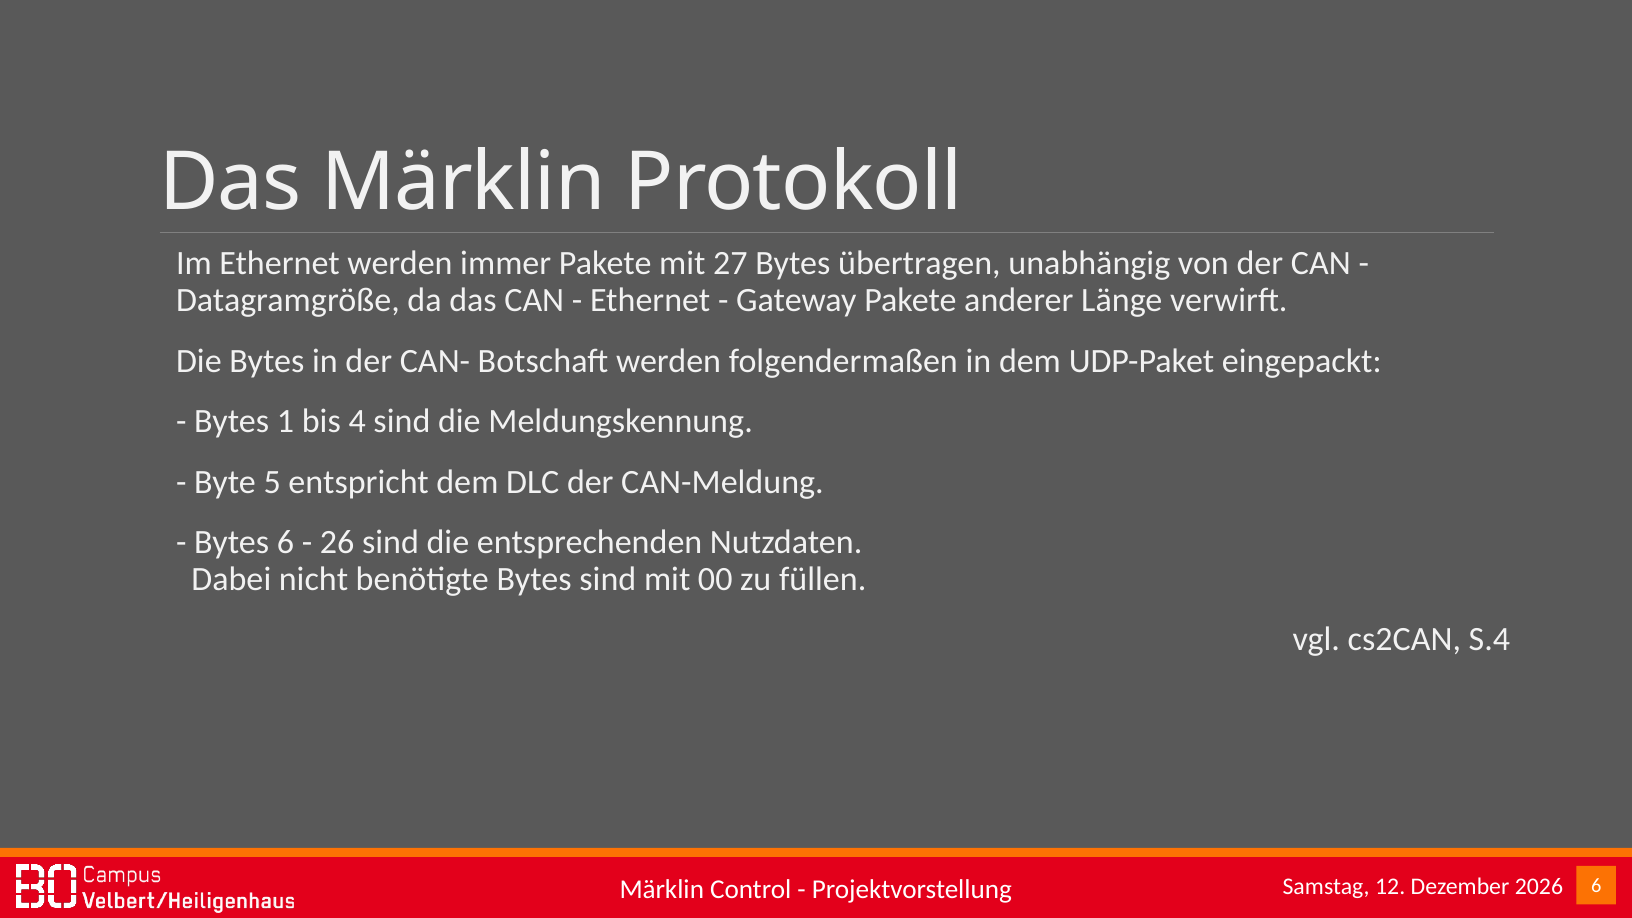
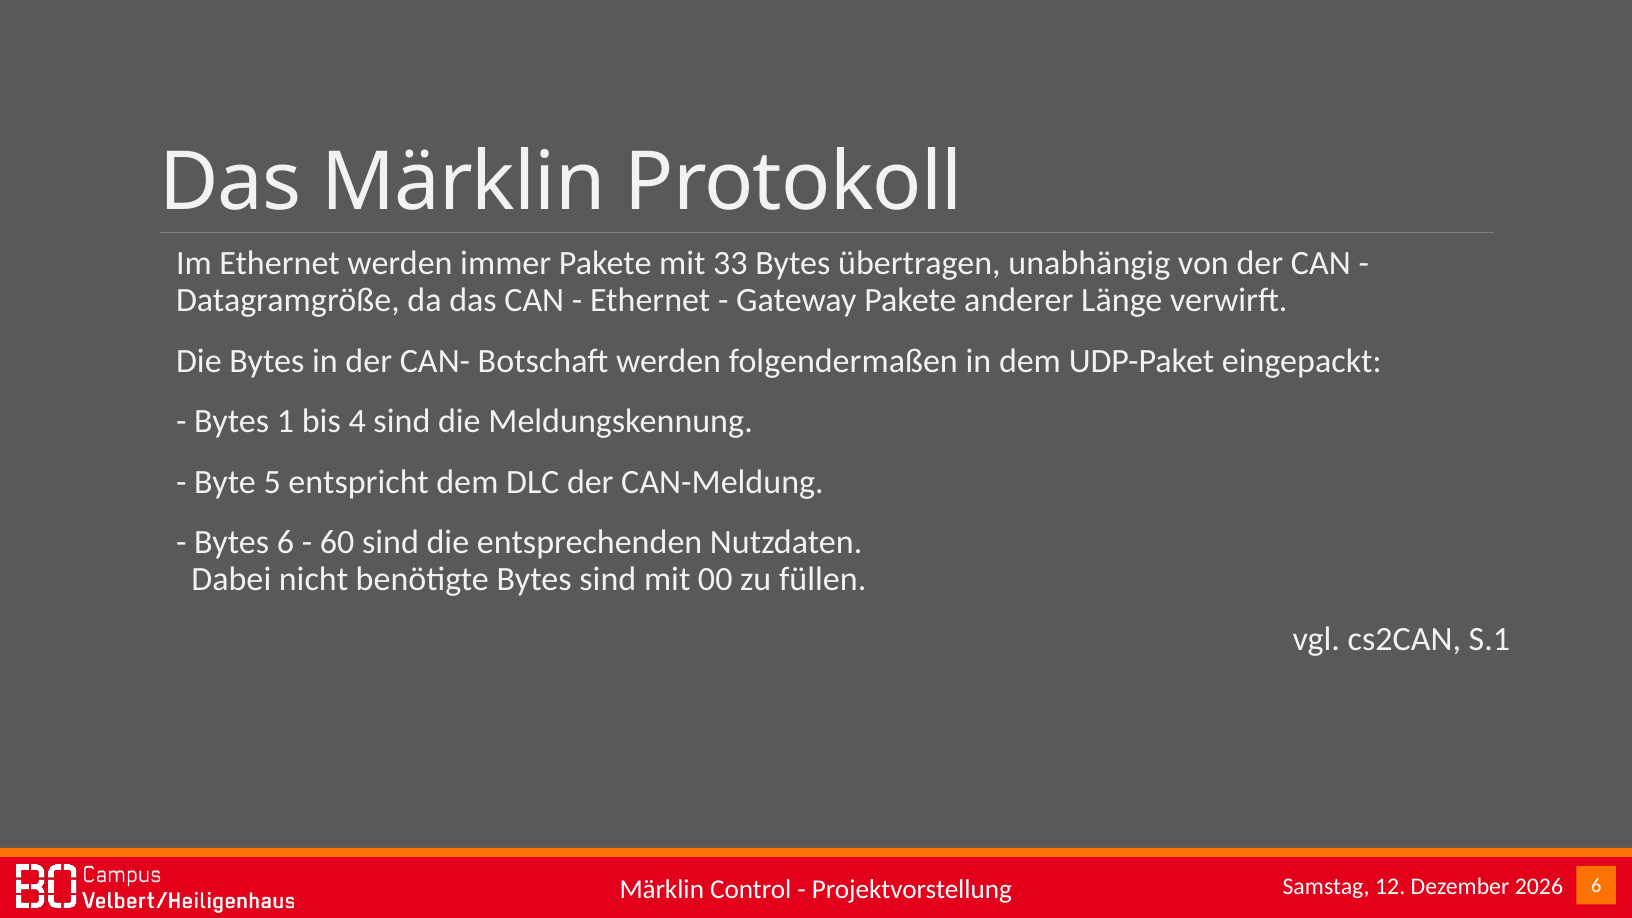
27: 27 -> 33
26: 26 -> 60
S.4: S.4 -> S.1
